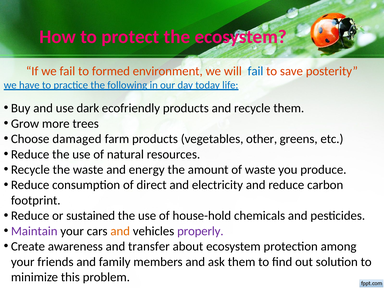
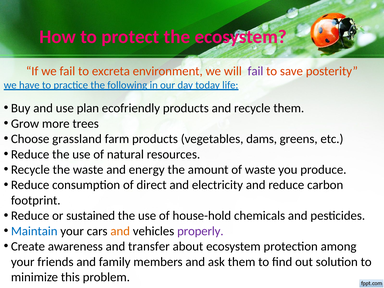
formed: formed -> excreta
fail at (255, 71) colour: blue -> purple
dark: dark -> plan
damaged: damaged -> grassland
other: other -> dams
Maintain colour: purple -> blue
